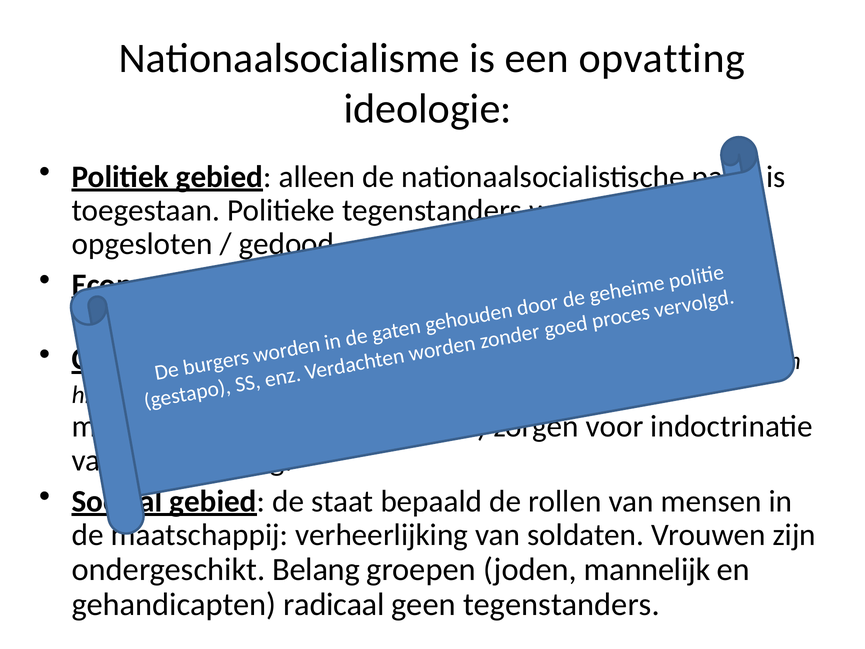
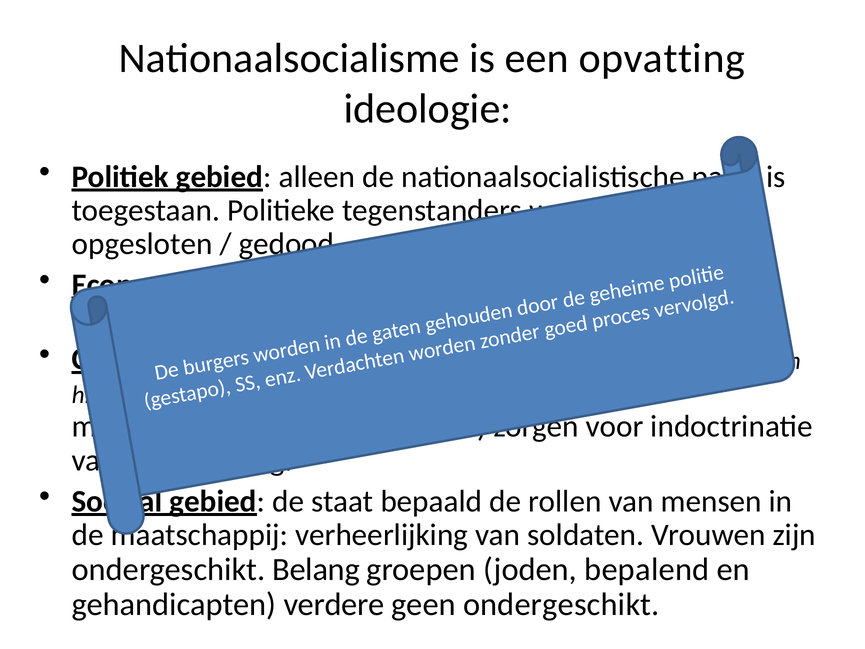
mannelijk: mannelijk -> bepalend
radicaal: radicaal -> verdere
geen tegenstanders: tegenstanders -> ondergeschikt
